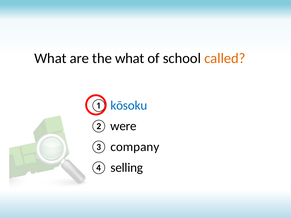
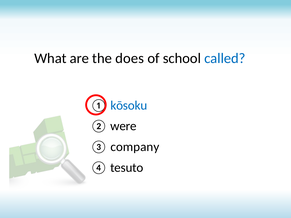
the what: what -> does
called colour: orange -> blue
selling: selling -> tesuto
